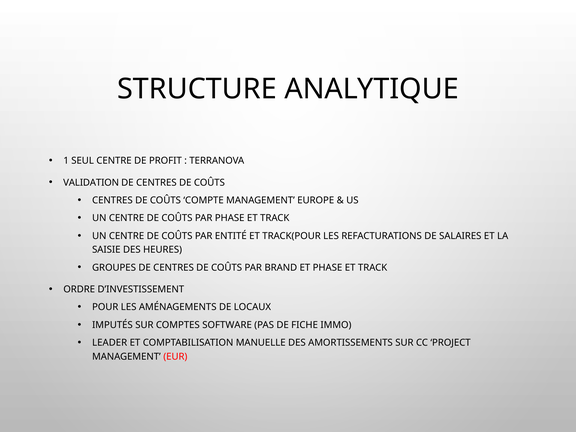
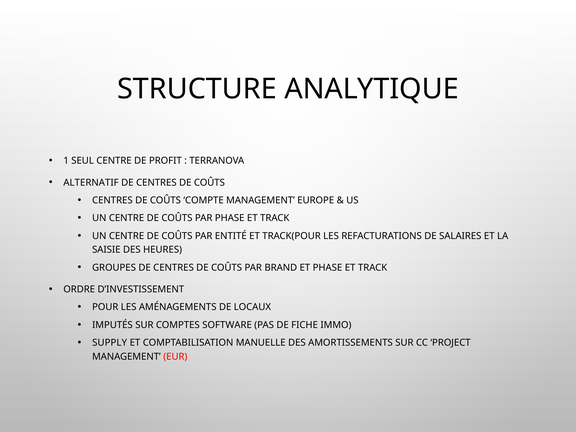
VALIDATION: VALIDATION -> ALTERNATIF
LEADER: LEADER -> SUPPLY
